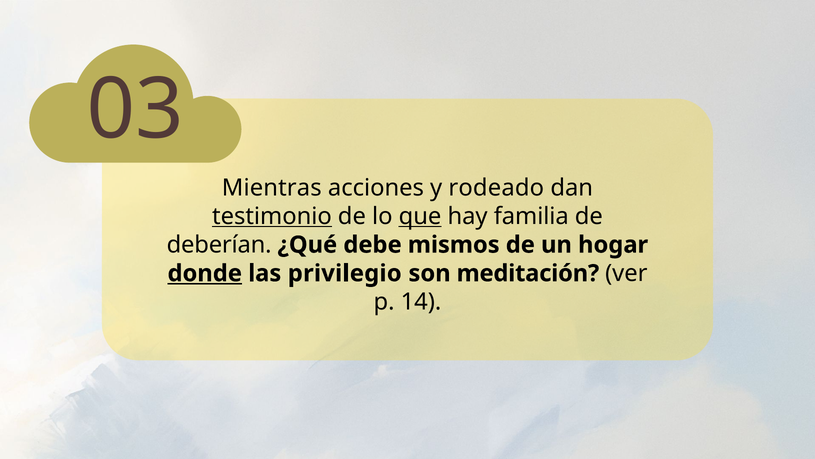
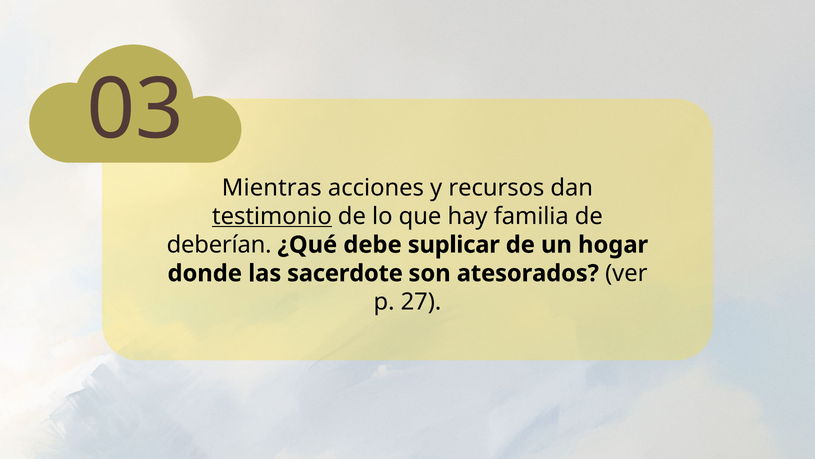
rodeado: rodeado -> recursos
que underline: present -> none
mismos: mismos -> suplicar
donde underline: present -> none
privilegio: privilegio -> sacerdote
meditación: meditación -> atesorados
14: 14 -> 27
